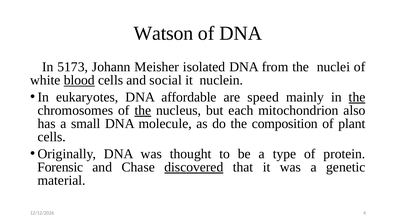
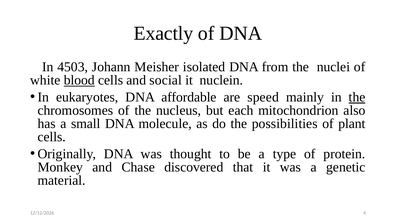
Watson: Watson -> Exactly
5173: 5173 -> 4503
the at (143, 110) underline: present -> none
composition: composition -> possibilities
Forensic: Forensic -> Monkey
discovered underline: present -> none
